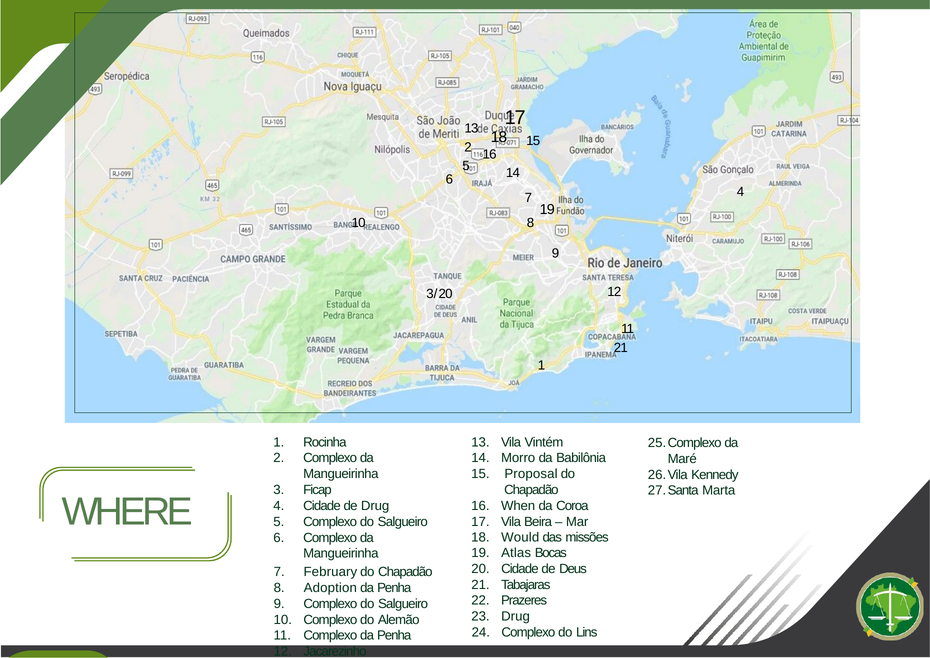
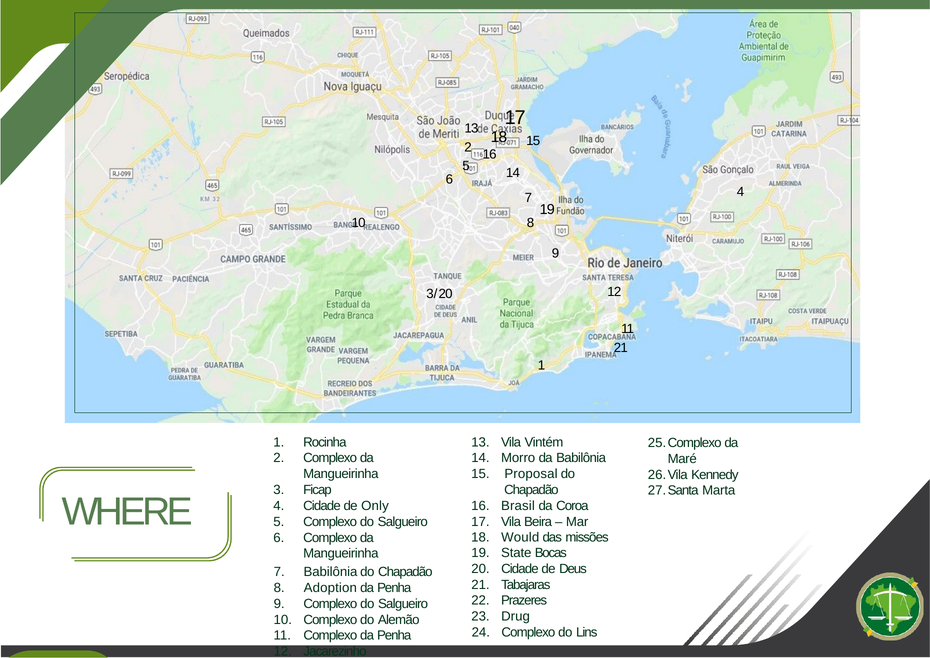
de Drug: Drug -> Only
When: When -> Brasil
Atlas: Atlas -> State
7 February: February -> Babilônia
